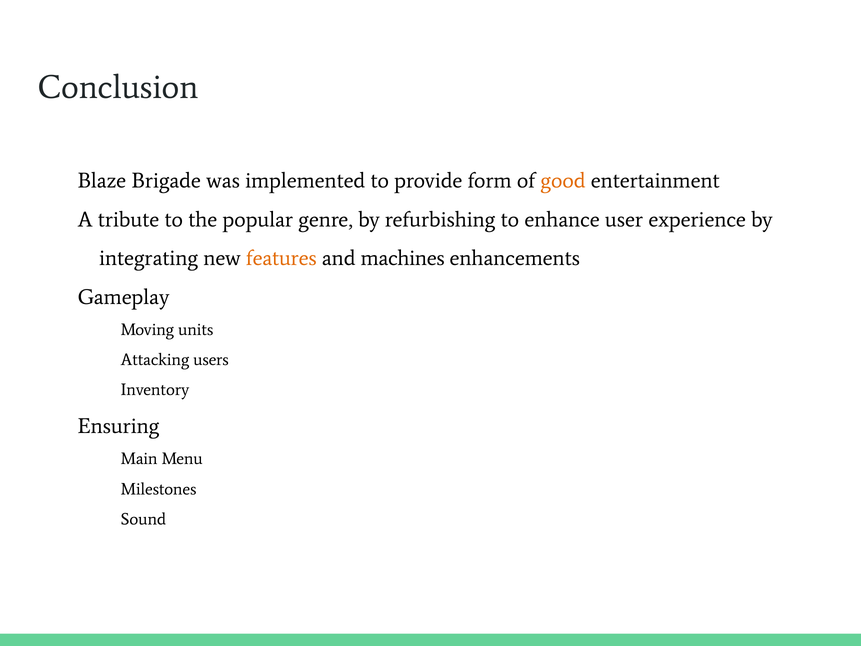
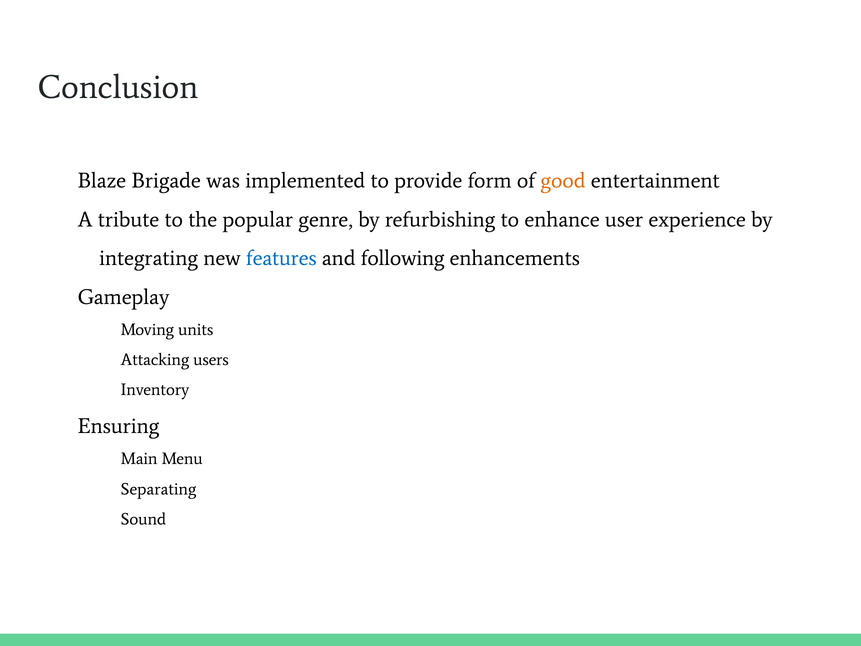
features colour: orange -> blue
machines: machines -> following
Milestones: Milestones -> Separating
